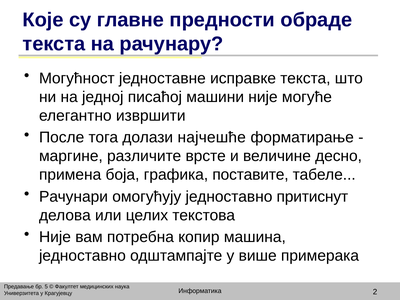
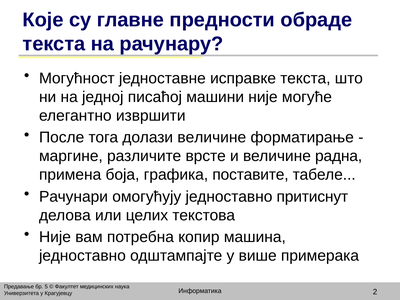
долази најчешће: најчешће -> величине
десно: десно -> радна
